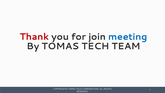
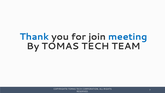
Thank colour: red -> blue
